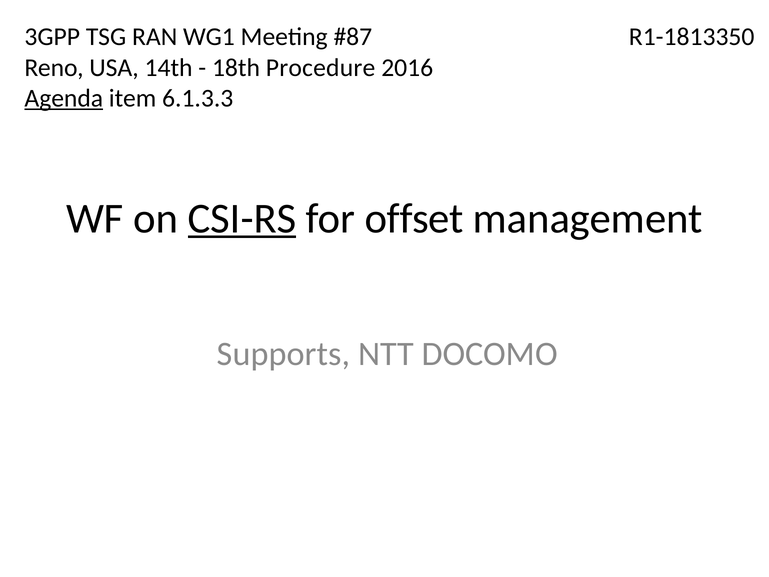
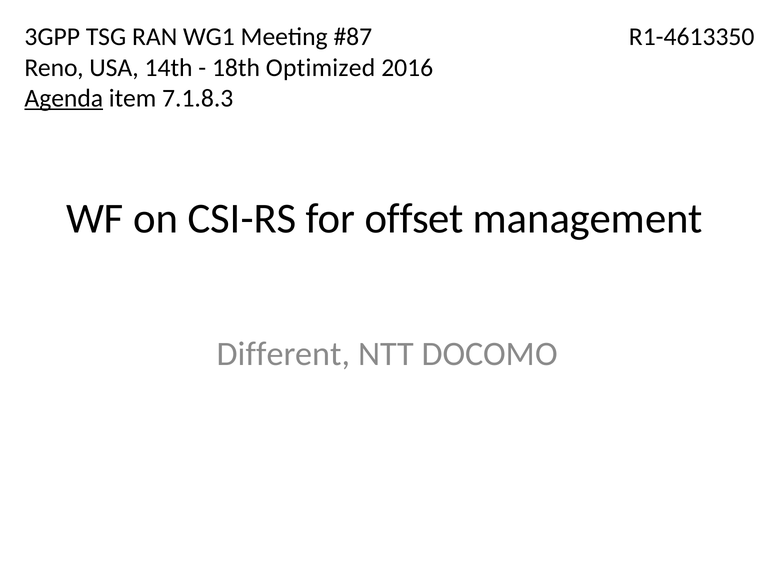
R1-1813350: R1-1813350 -> R1-4613350
Procedure: Procedure -> Optimized
6.1.3.3: 6.1.3.3 -> 7.1.8.3
CSI-RS underline: present -> none
Supports: Supports -> Different
